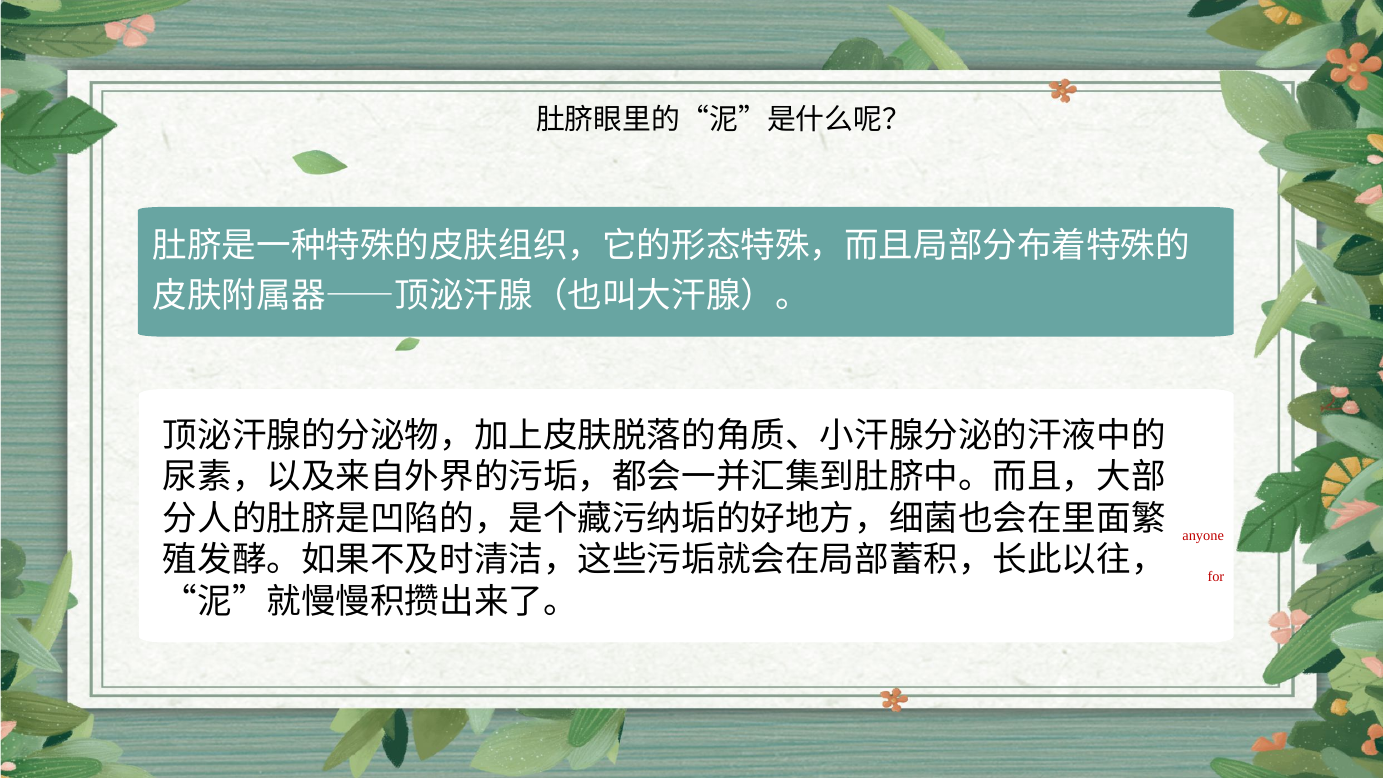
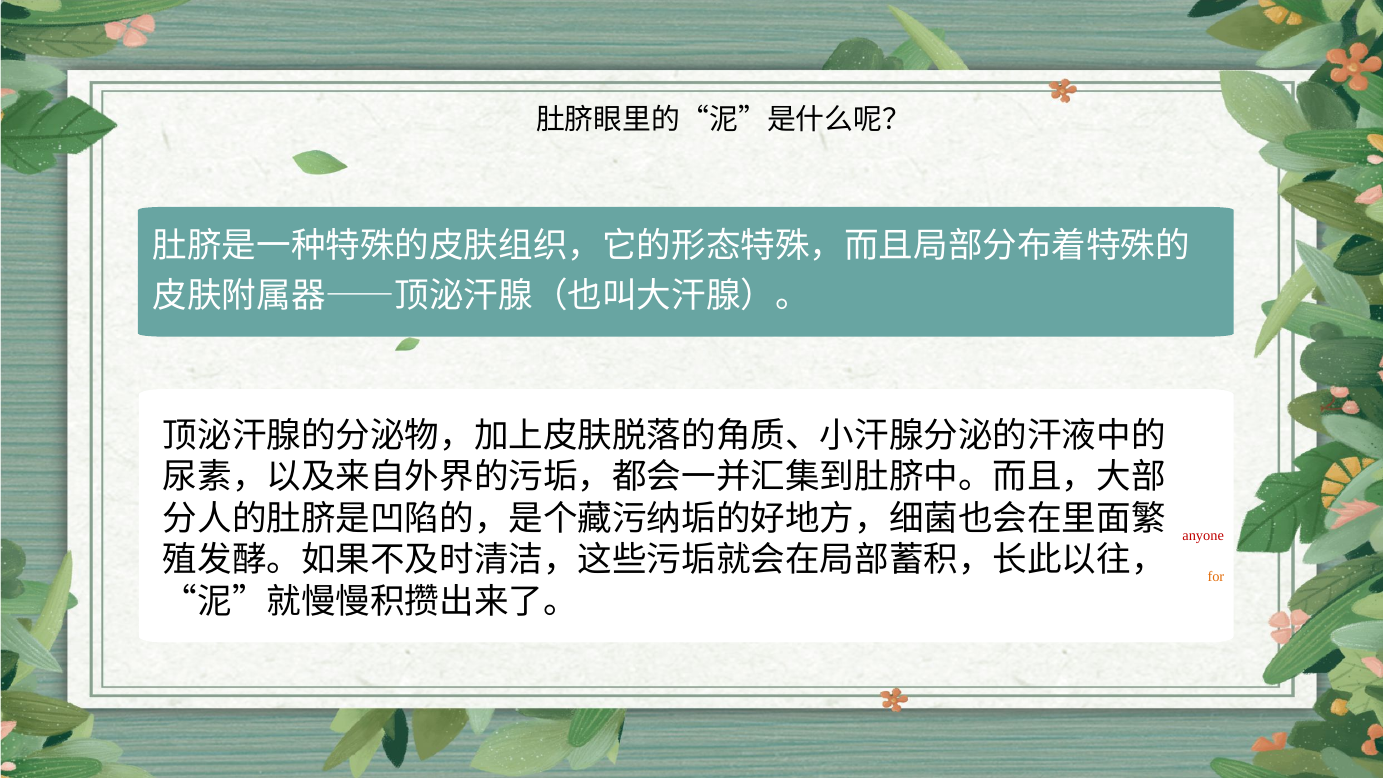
for at (1216, 577) colour: red -> orange
